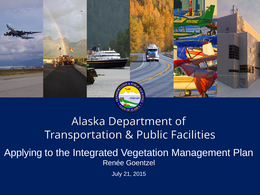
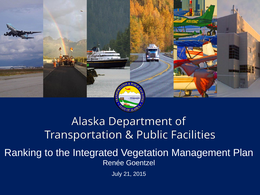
Applying: Applying -> Ranking
